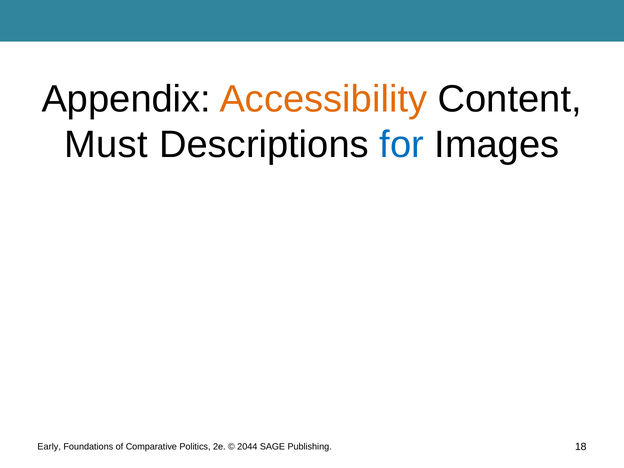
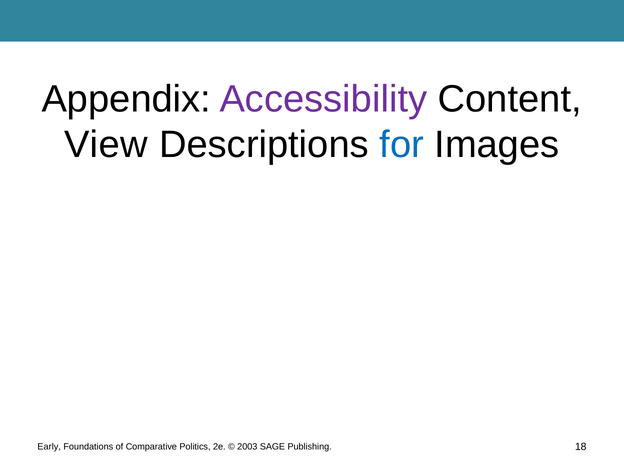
Accessibility colour: orange -> purple
Must: Must -> View
2044: 2044 -> 2003
